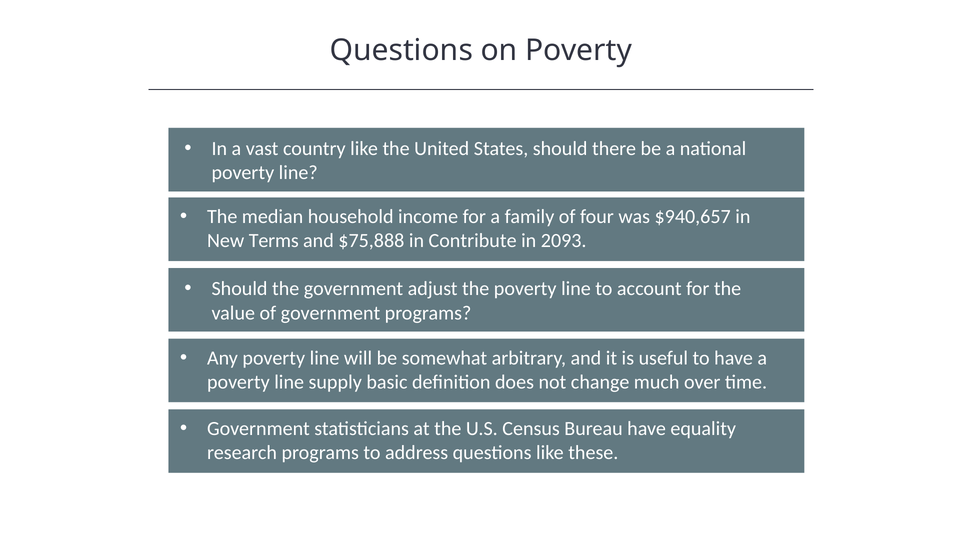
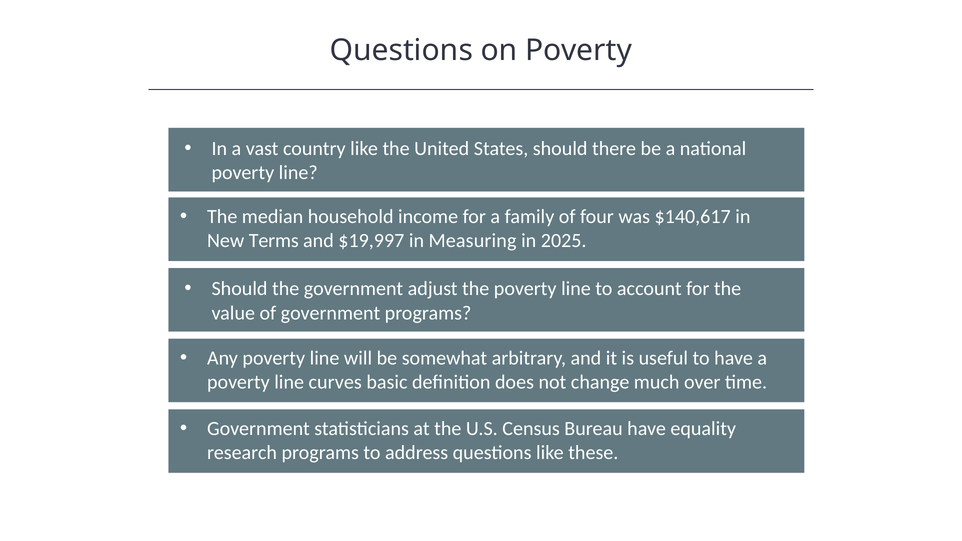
$940,657: $940,657 -> $140,617
$75,888: $75,888 -> $19,997
Contribute: Contribute -> Measuring
2093: 2093 -> 2025
supply: supply -> curves
